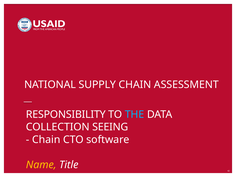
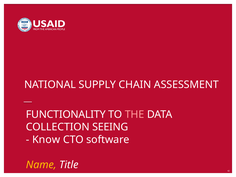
RESPONSIBILITY: RESPONSIBILITY -> FUNCTIONALITY
THE colour: light blue -> pink
Chain at (46, 140): Chain -> Know
